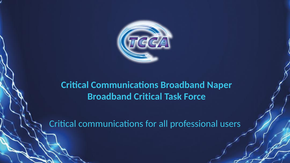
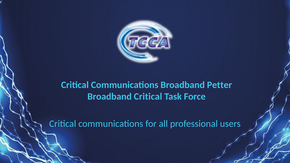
Naper: Naper -> Petter
